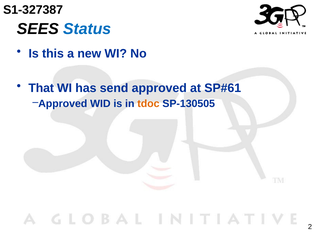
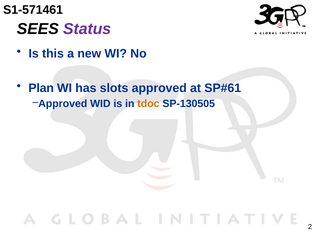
S1-327387: S1-327387 -> S1-571461
Status colour: blue -> purple
That: That -> Plan
send: send -> slots
